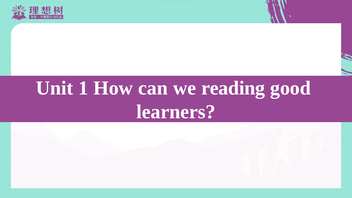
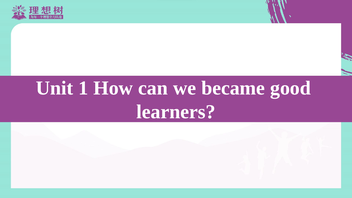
reading: reading -> became
